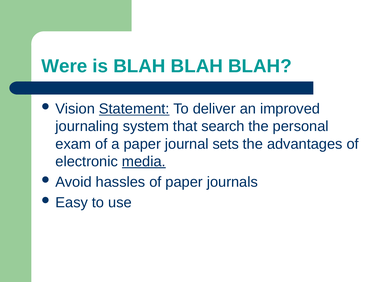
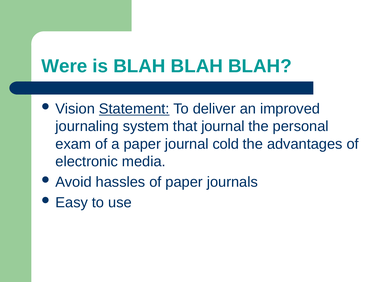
that search: search -> journal
sets: sets -> cold
media underline: present -> none
